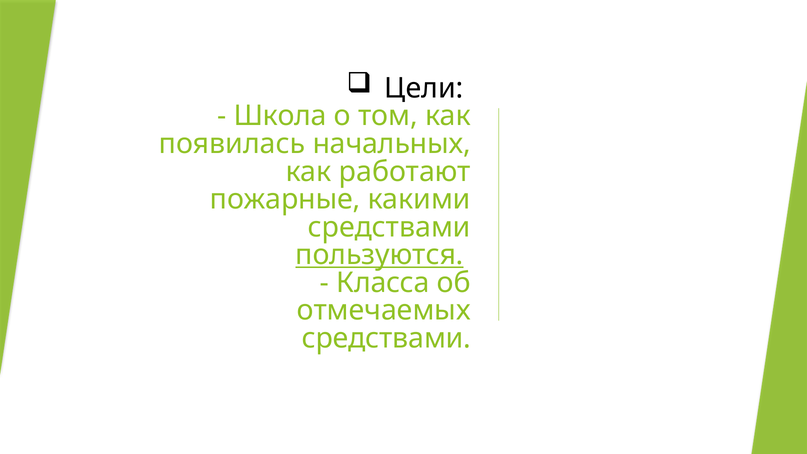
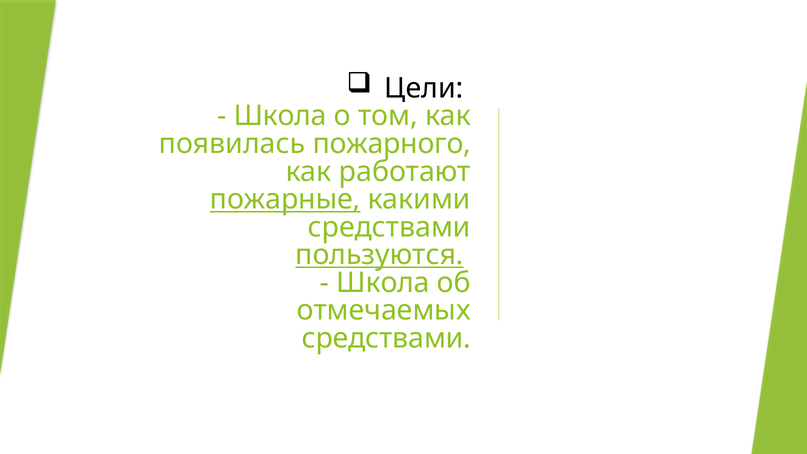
начальных: начальных -> пожарного
пожарные underline: none -> present
Класса at (383, 283): Класса -> Школа
